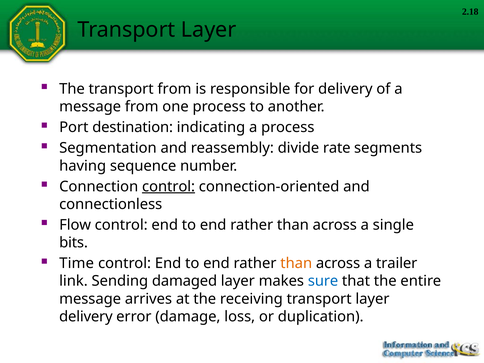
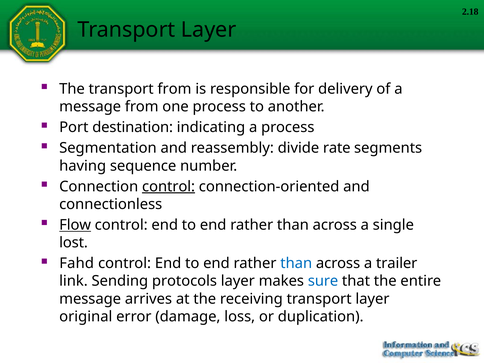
Flow underline: none -> present
bits: bits -> lost
Time: Time -> Fahd
than at (296, 263) colour: orange -> blue
damaged: damaged -> protocols
delivery at (86, 317): delivery -> original
